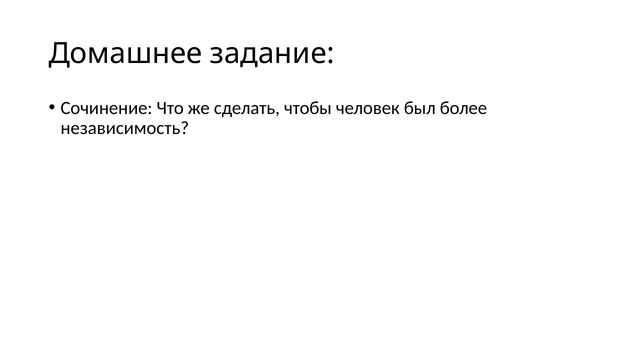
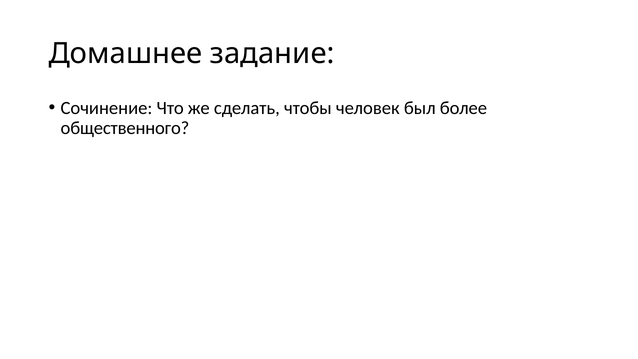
независимость: независимость -> общественного
